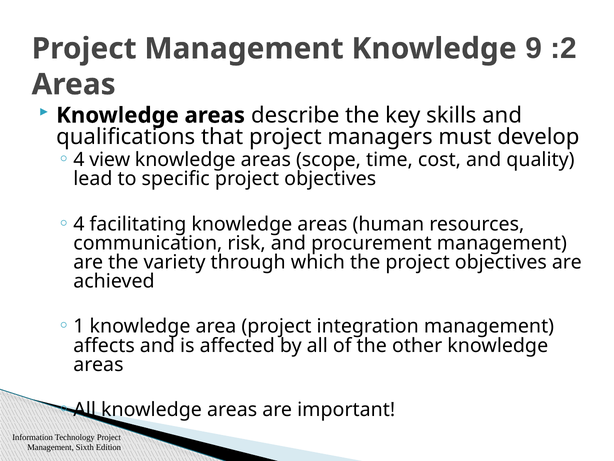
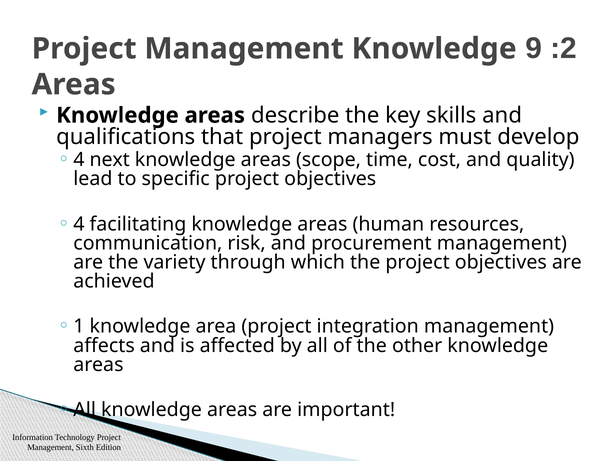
view: view -> next
